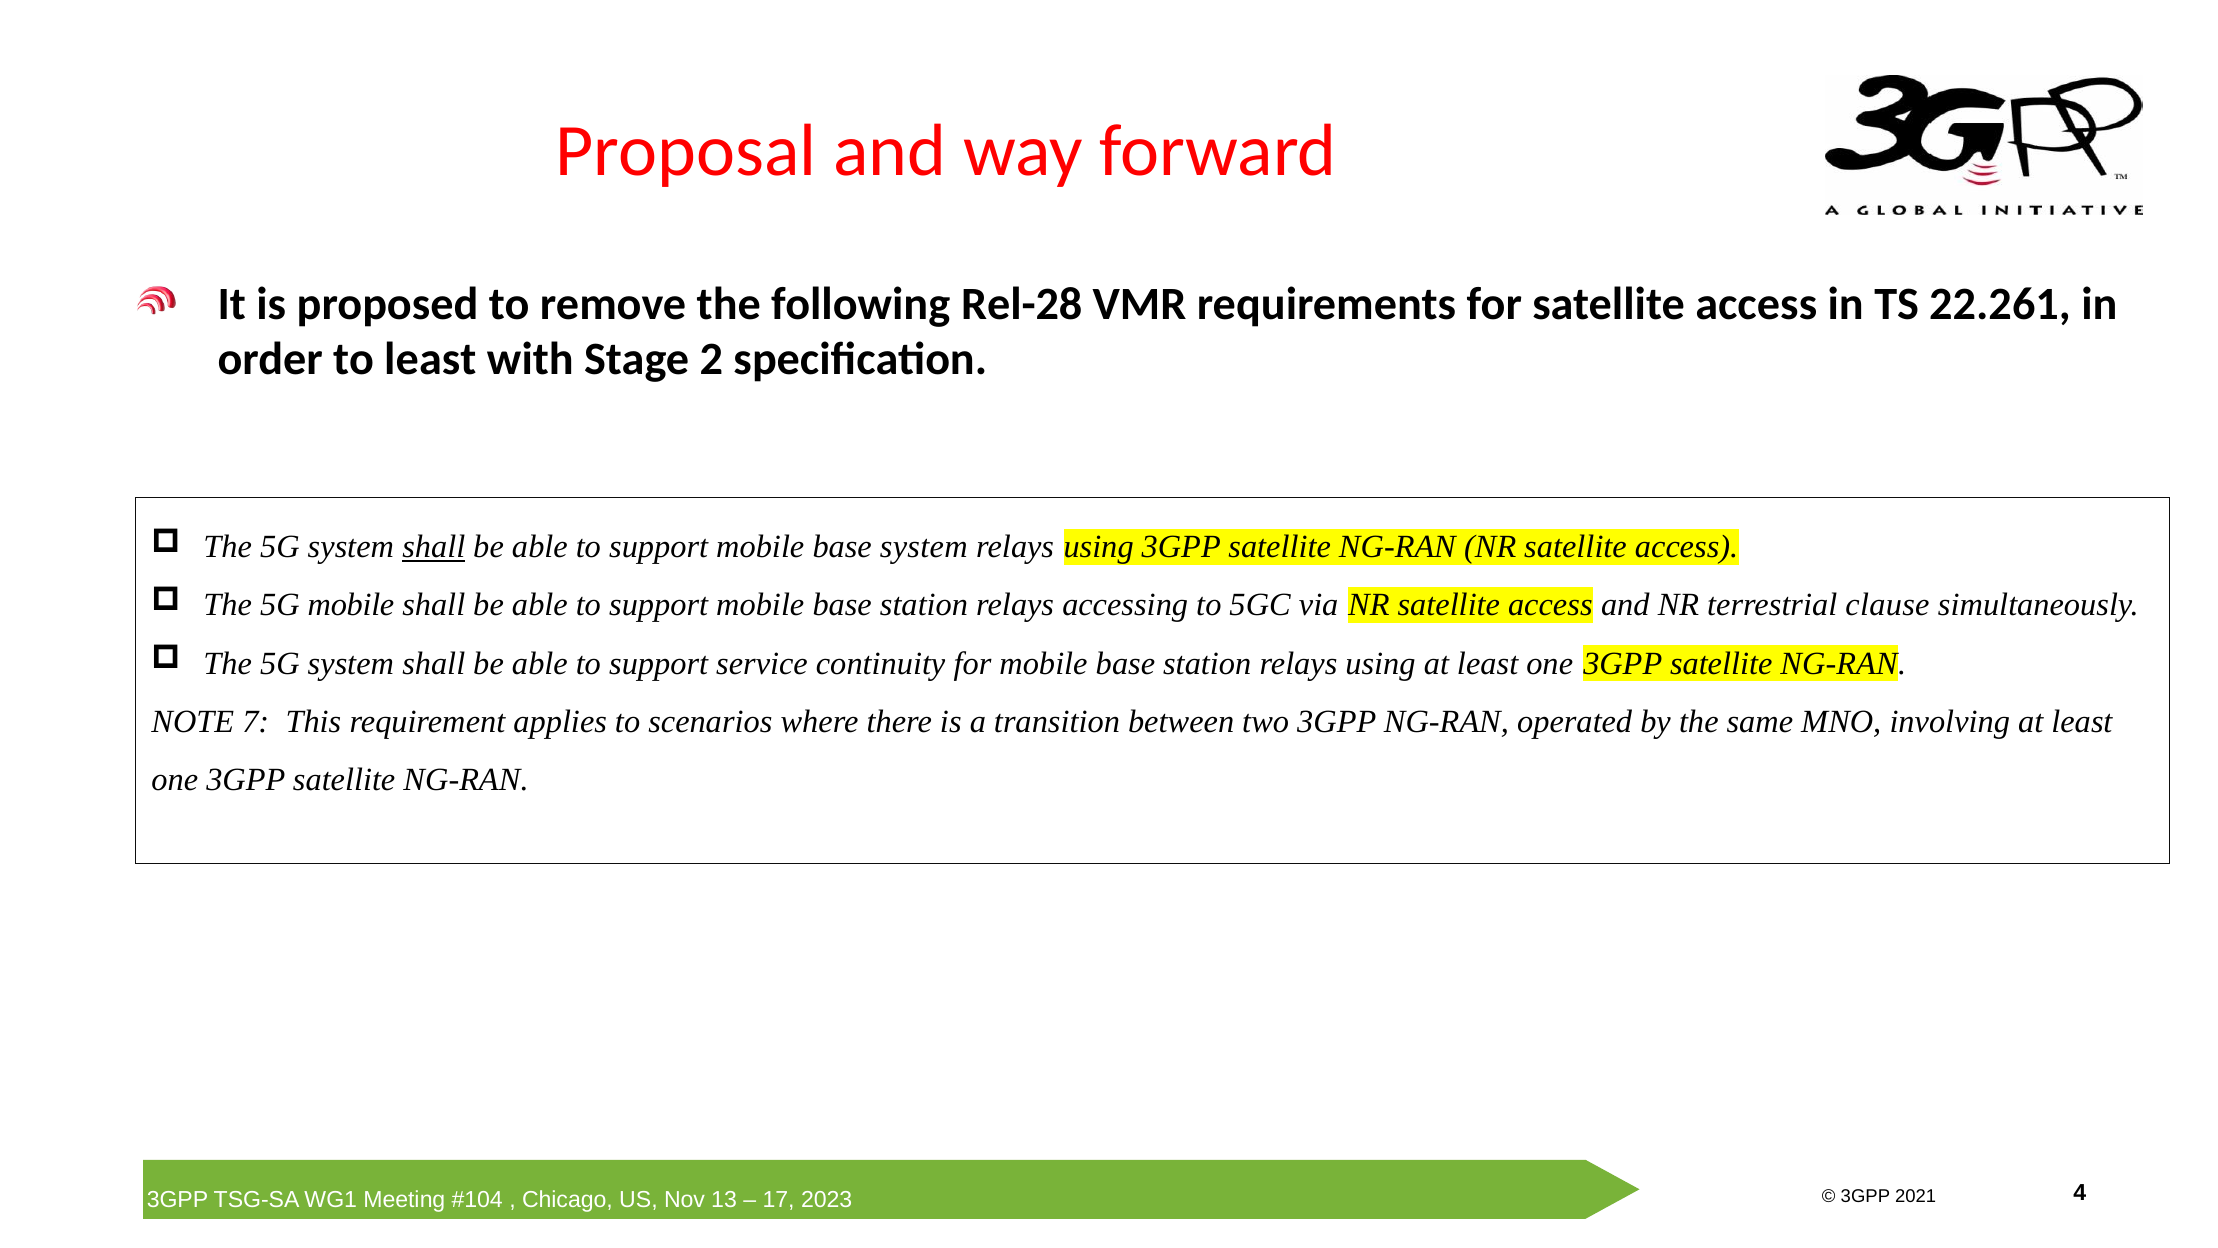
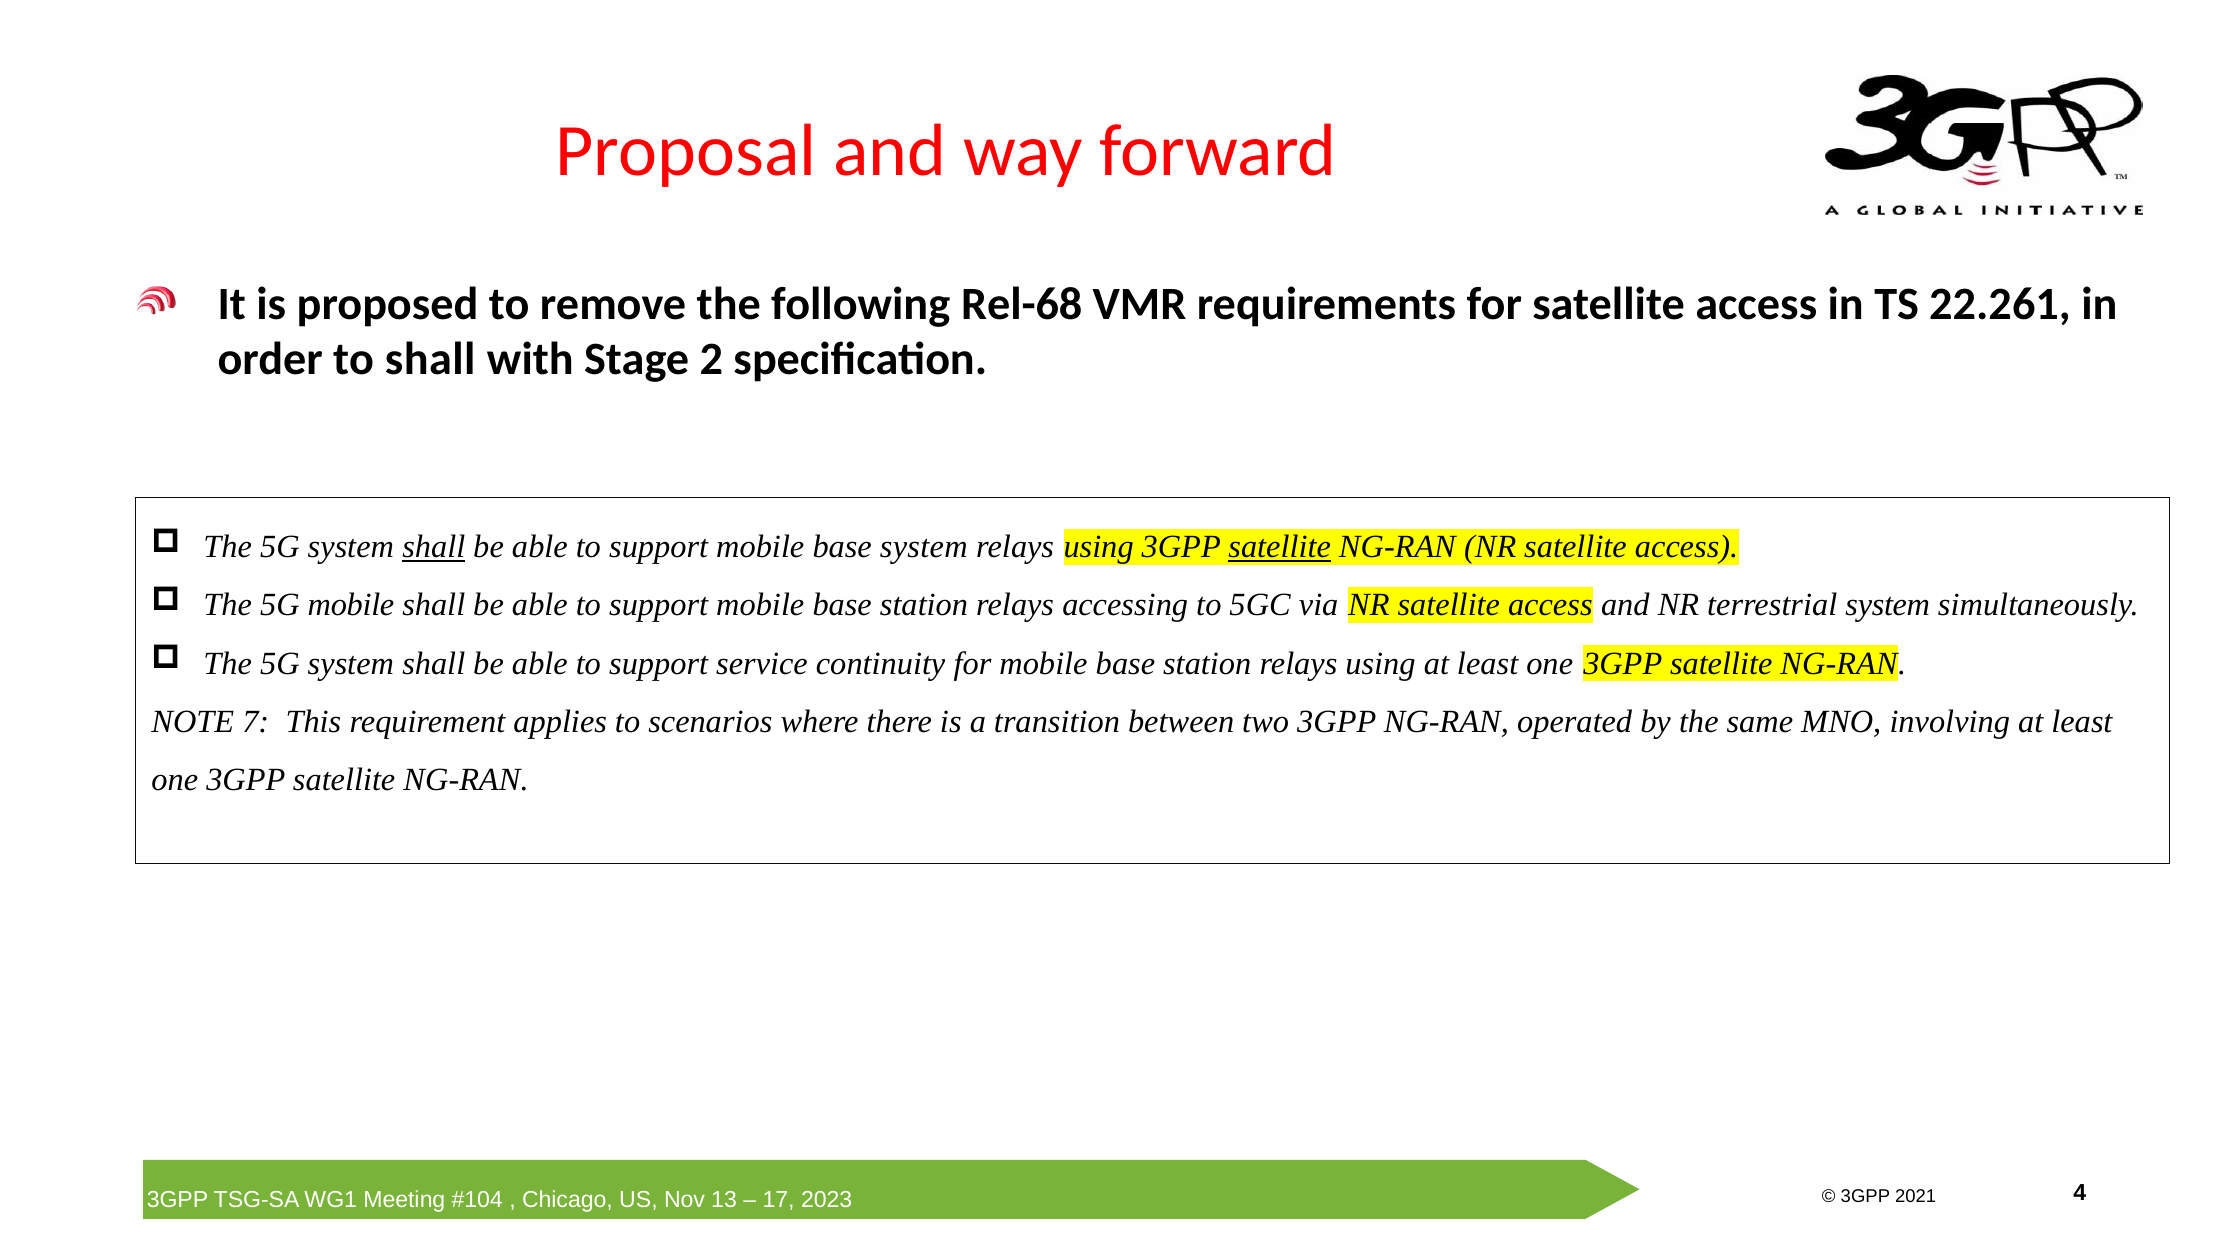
Rel-28: Rel-28 -> Rel-68
to least: least -> shall
satellite at (1280, 547) underline: none -> present
terrestrial clause: clause -> system
